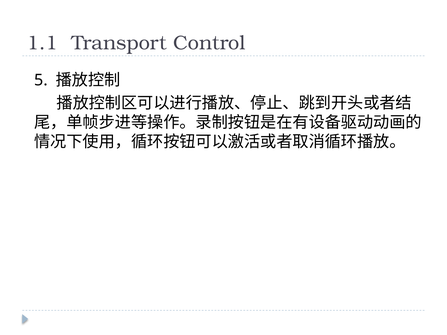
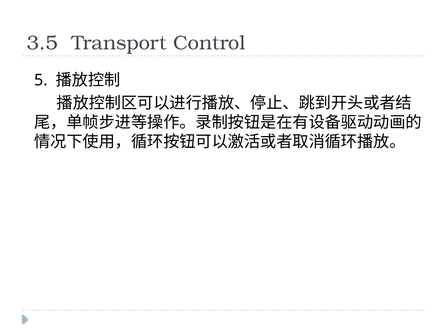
1.1: 1.1 -> 3.5
